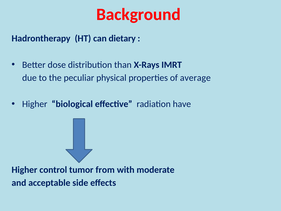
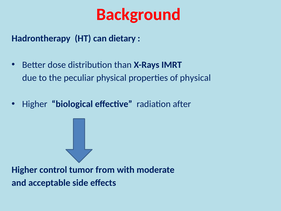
of average: average -> physical
have: have -> after
